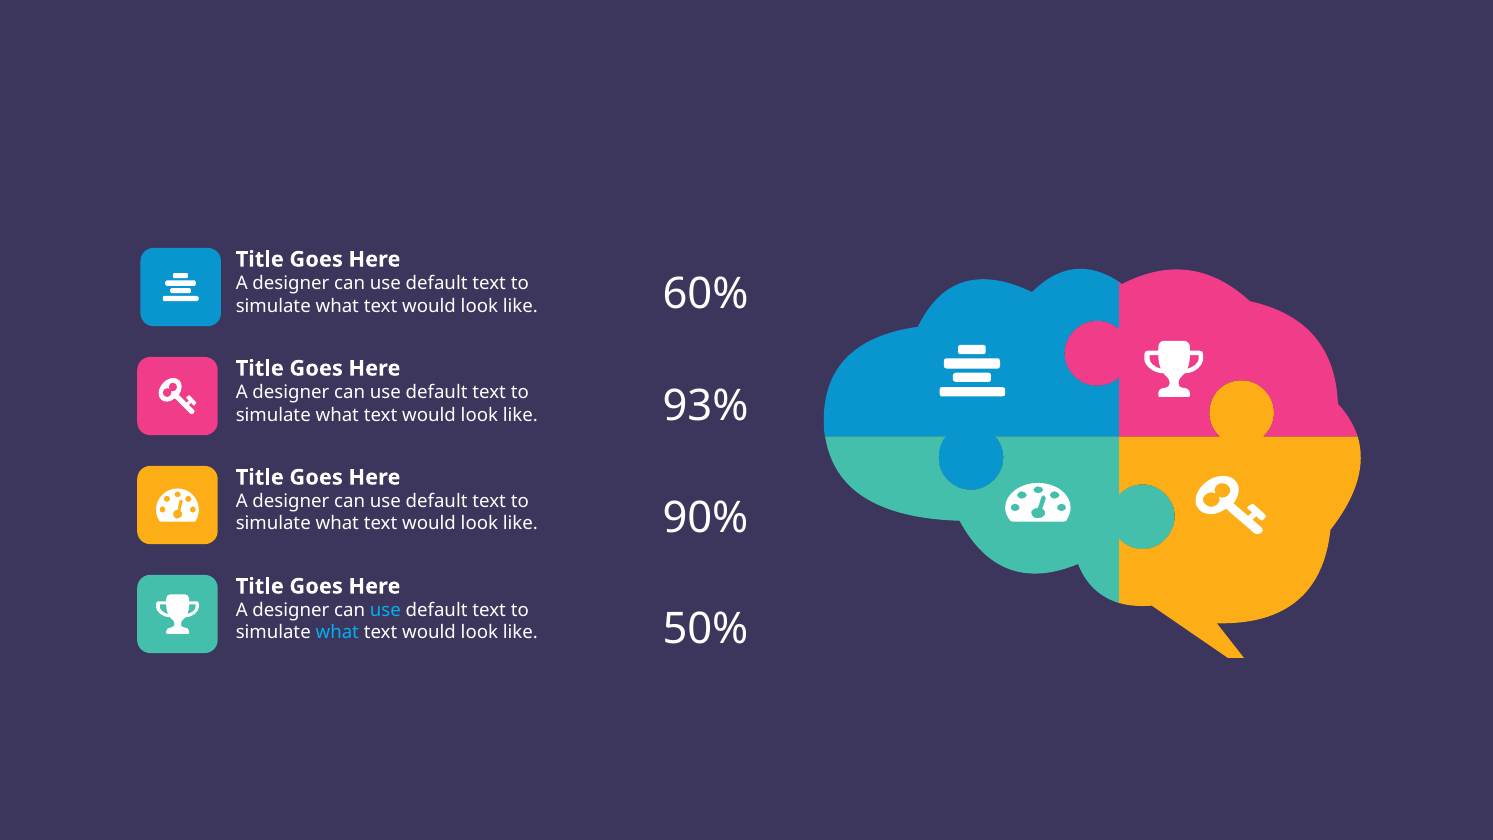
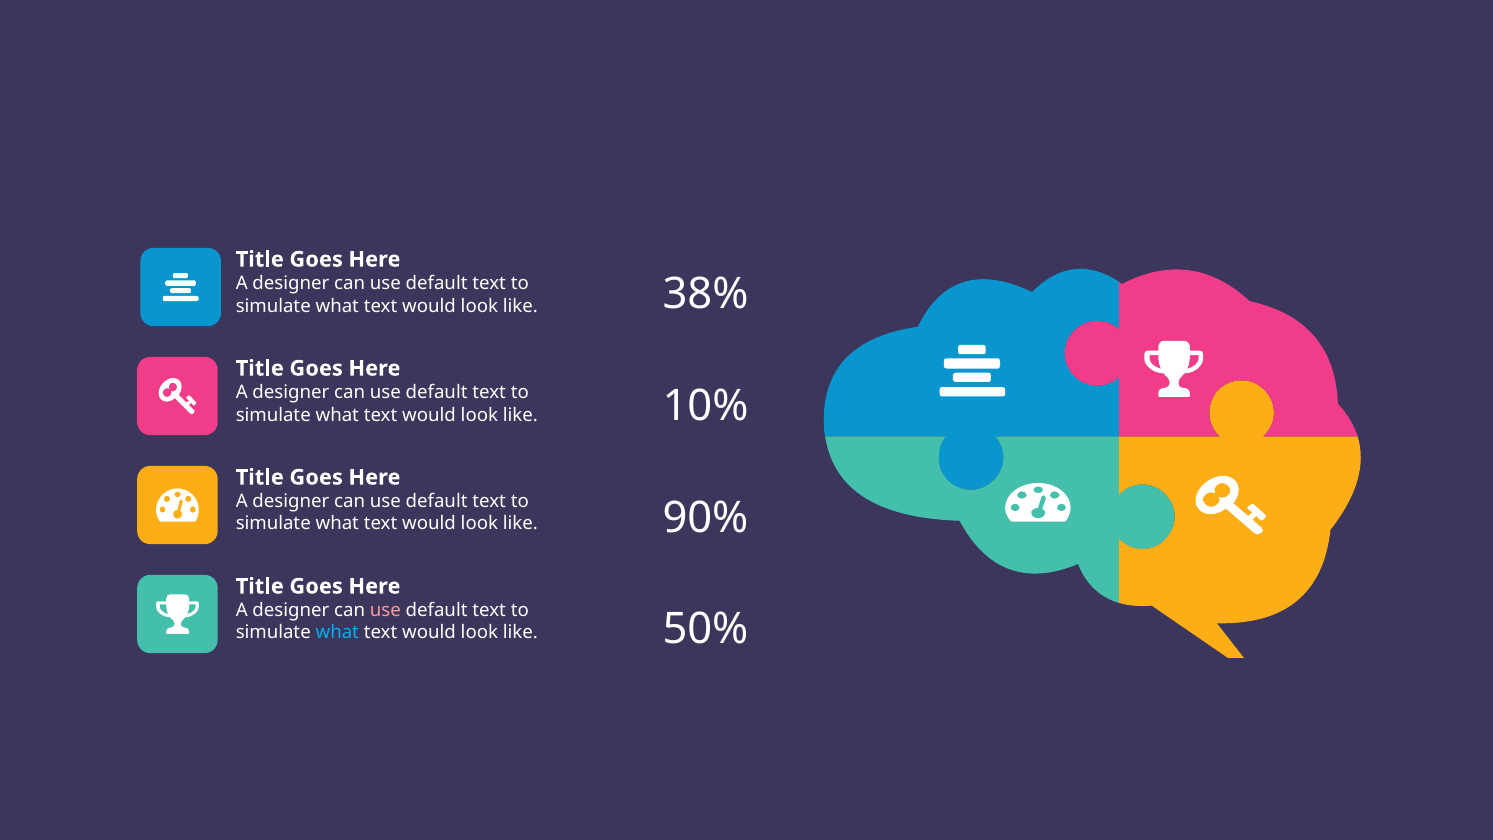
60%: 60% -> 38%
93%: 93% -> 10%
use at (385, 610) colour: light blue -> pink
